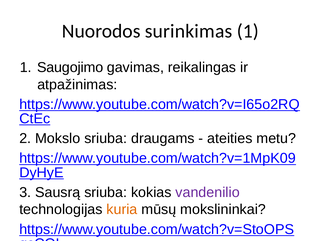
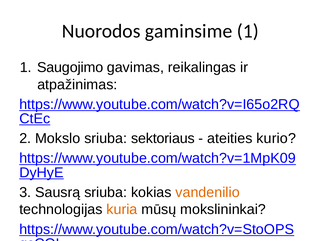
surinkimas: surinkimas -> gaminsime
draugams: draugams -> sektoriaus
metu: metu -> kurio
vandenilio colour: purple -> orange
